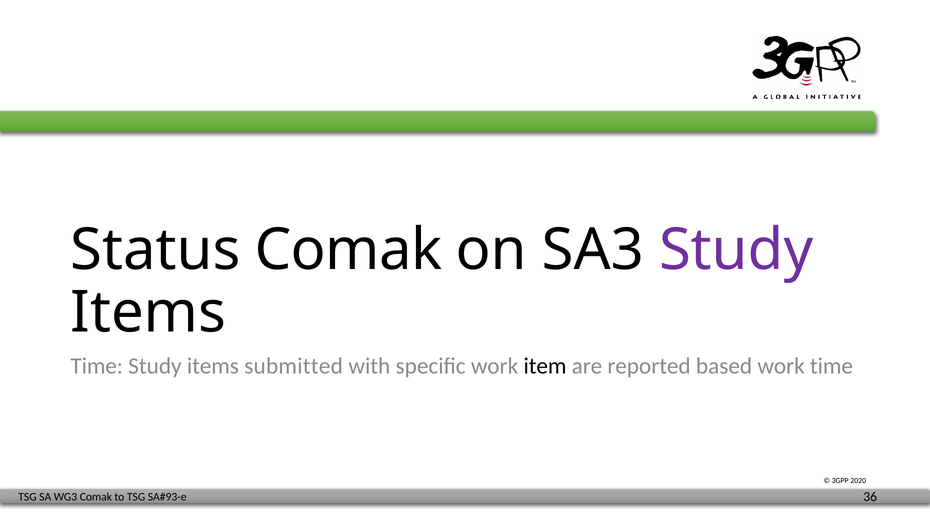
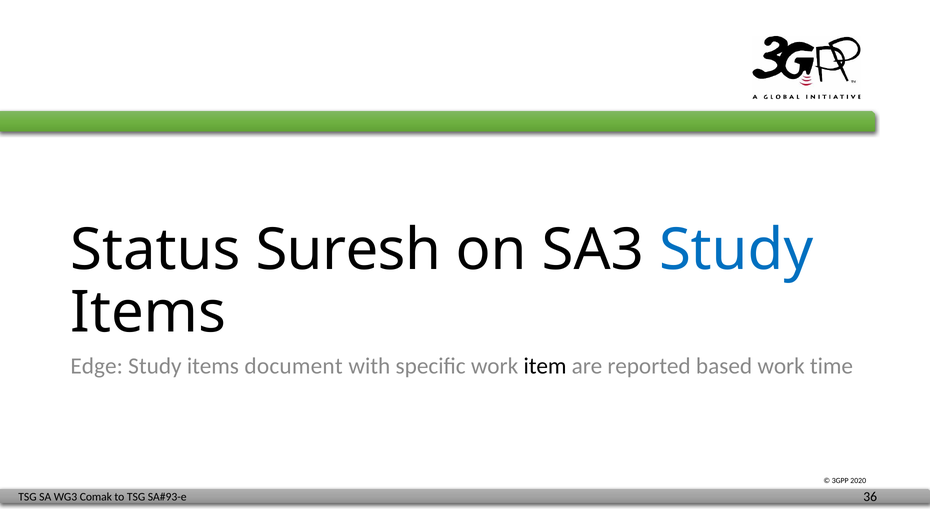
Status Comak: Comak -> Suresh
Study at (736, 250) colour: purple -> blue
Time at (97, 366): Time -> Edge
submitted: submitted -> document
